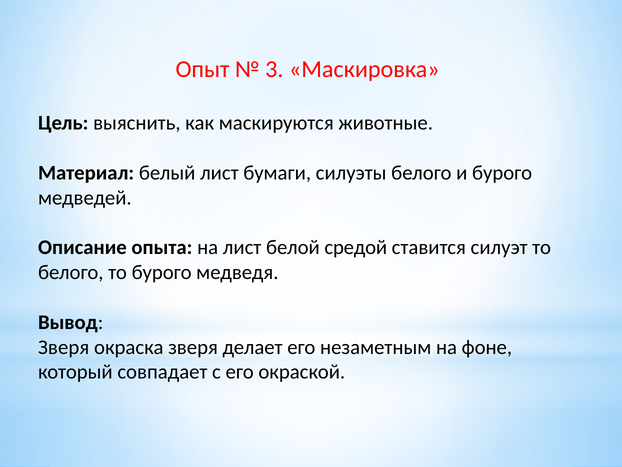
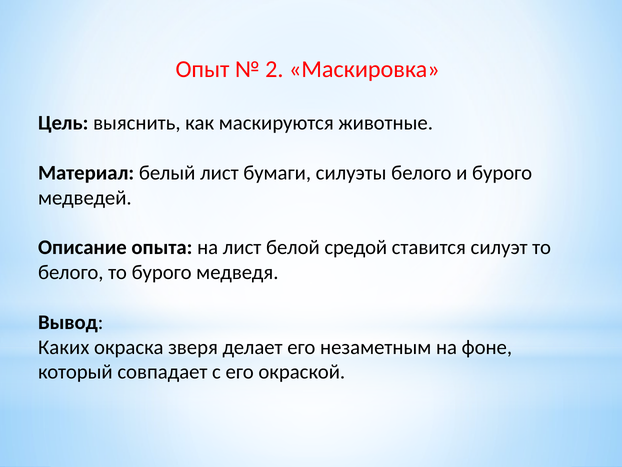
3: 3 -> 2
Зверя at (64, 347): Зверя -> Каких
